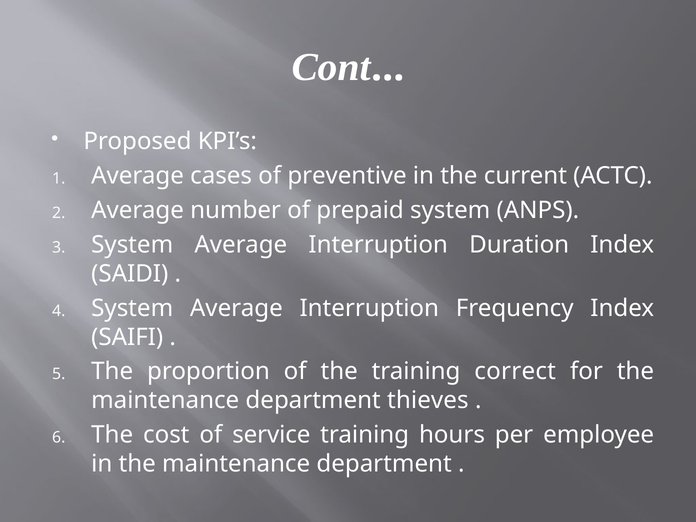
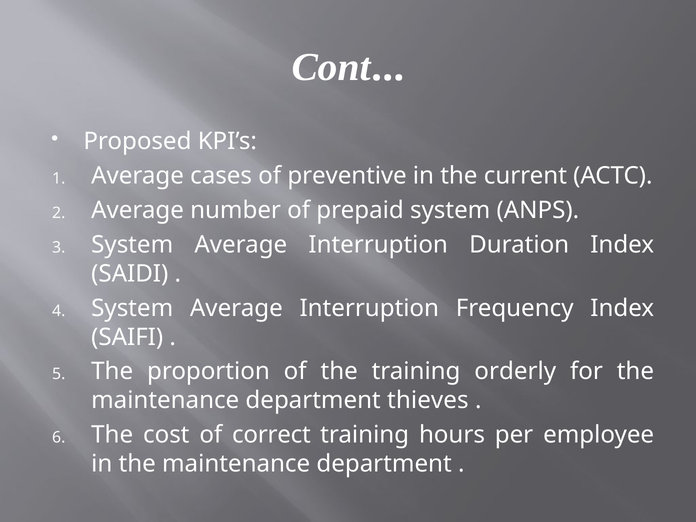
correct: correct -> orderly
service: service -> correct
